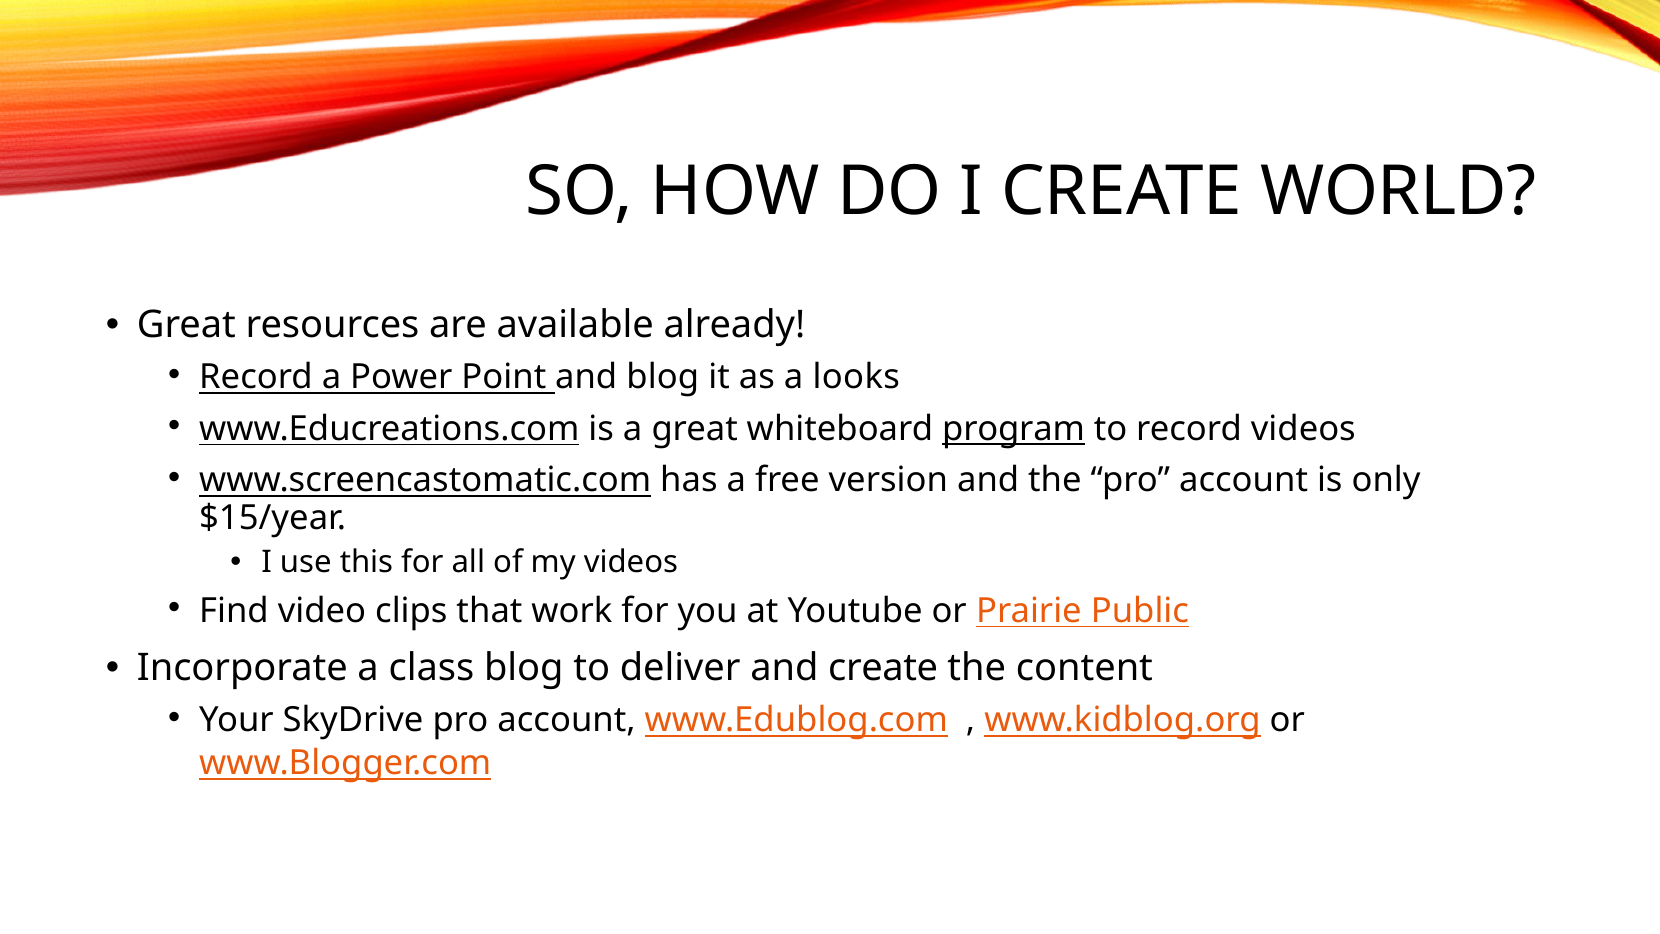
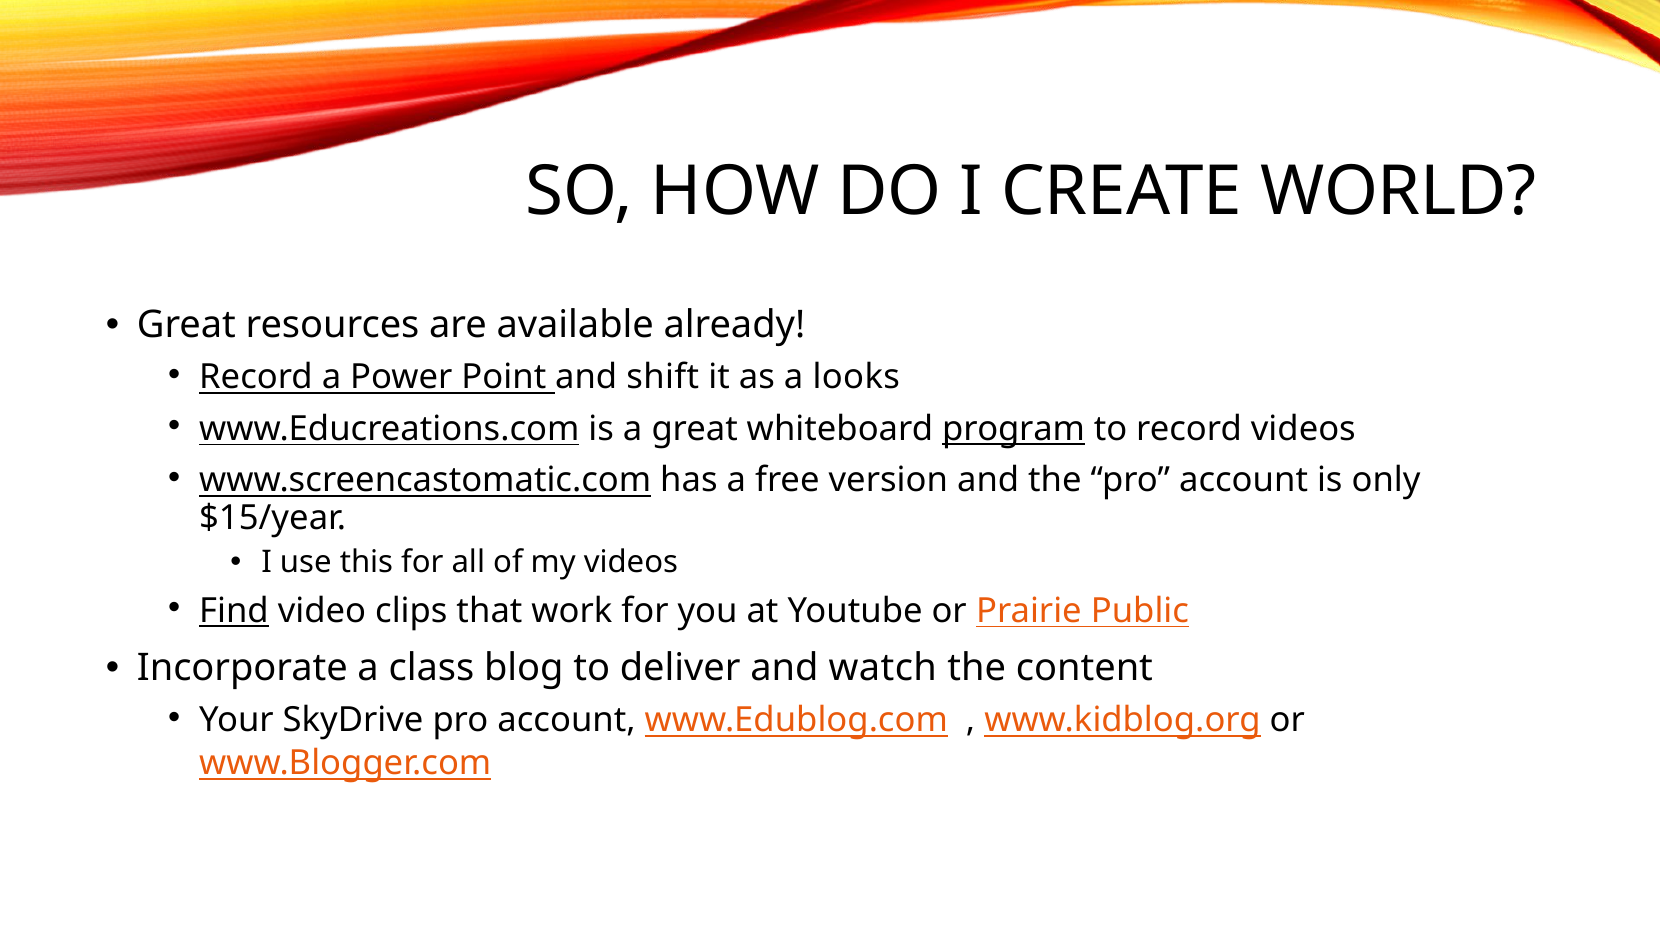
and blog: blog -> shift
Find underline: none -> present
and create: create -> watch
